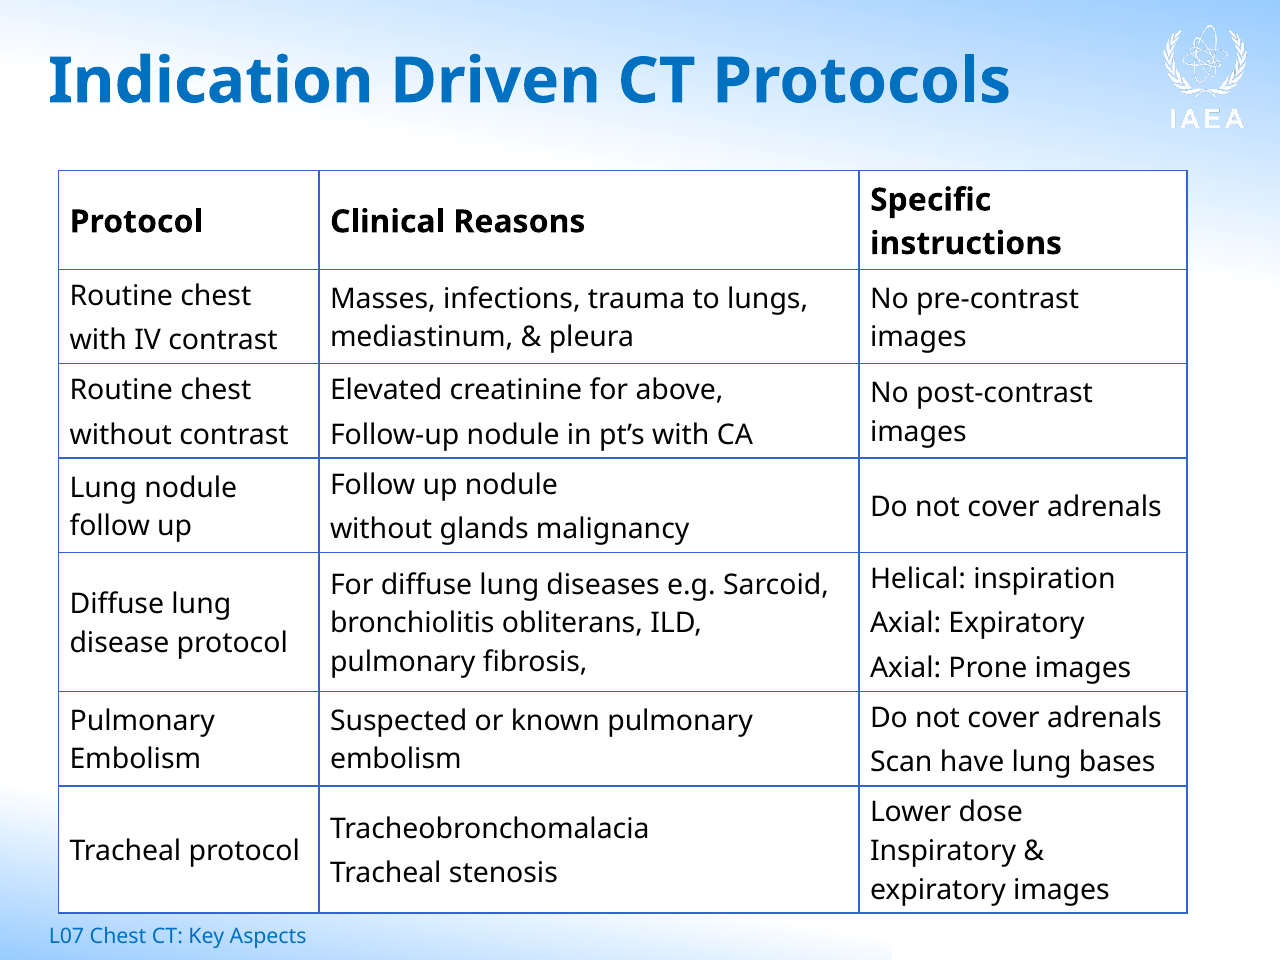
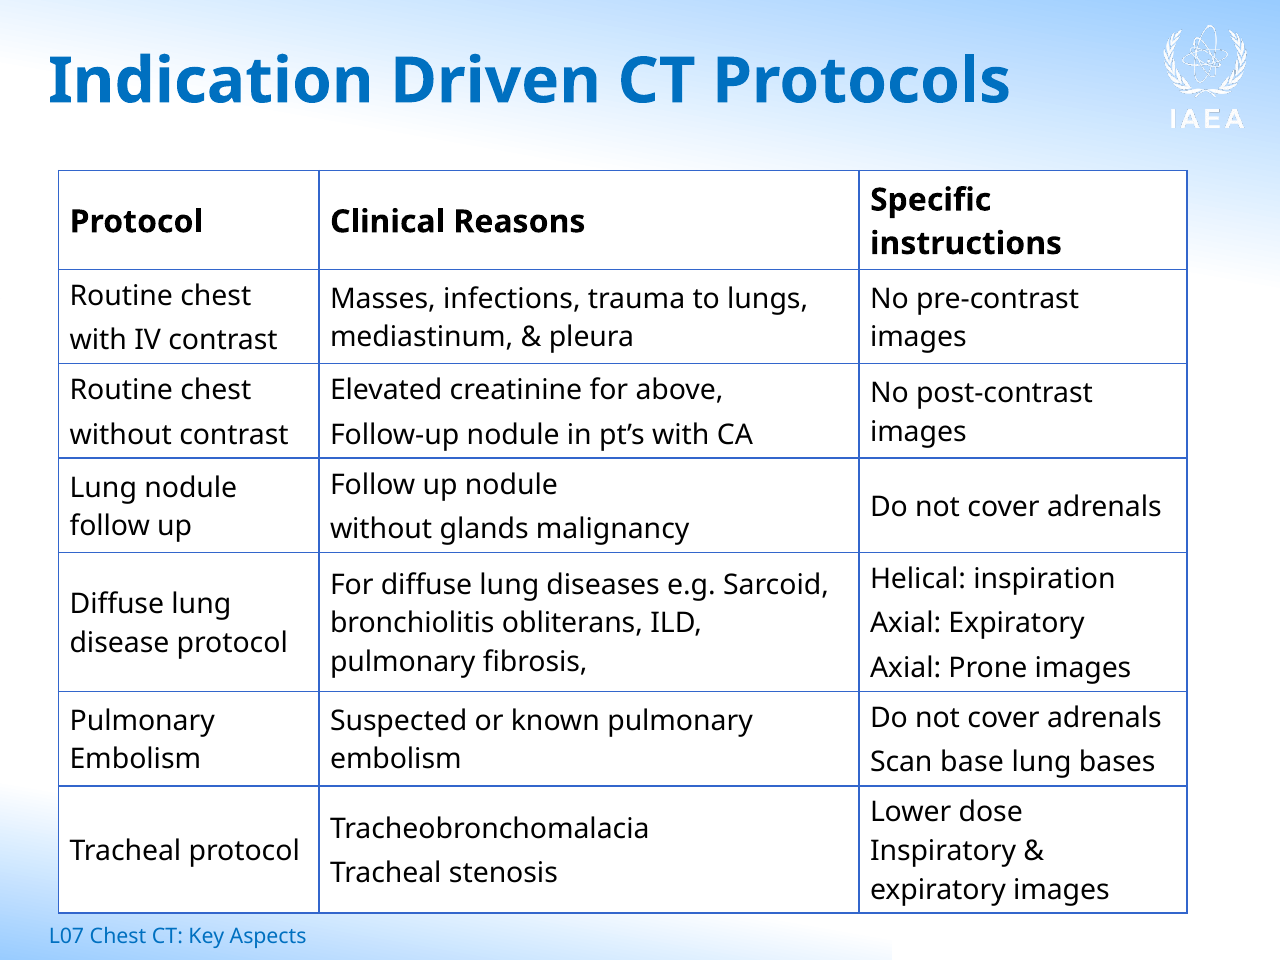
have: have -> base
